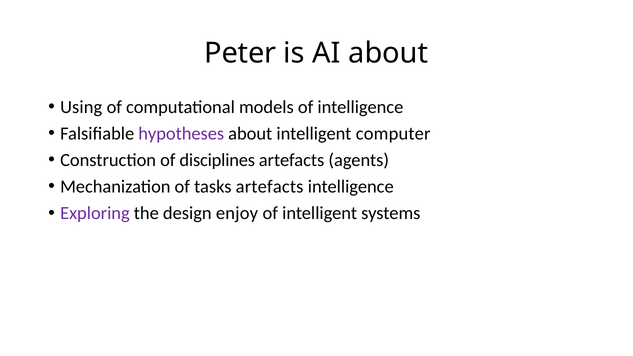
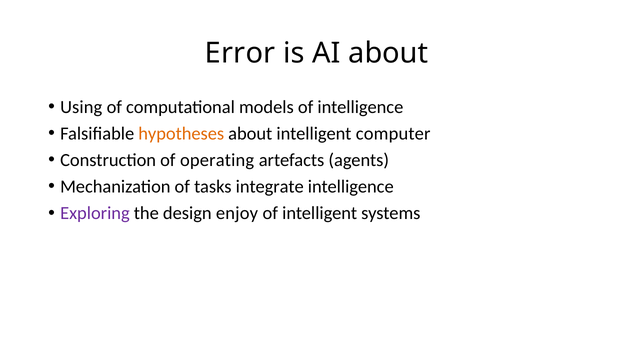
Peter: Peter -> Error
hypotheses colour: purple -> orange
disciplines: disciplines -> operating
tasks artefacts: artefacts -> integrate
